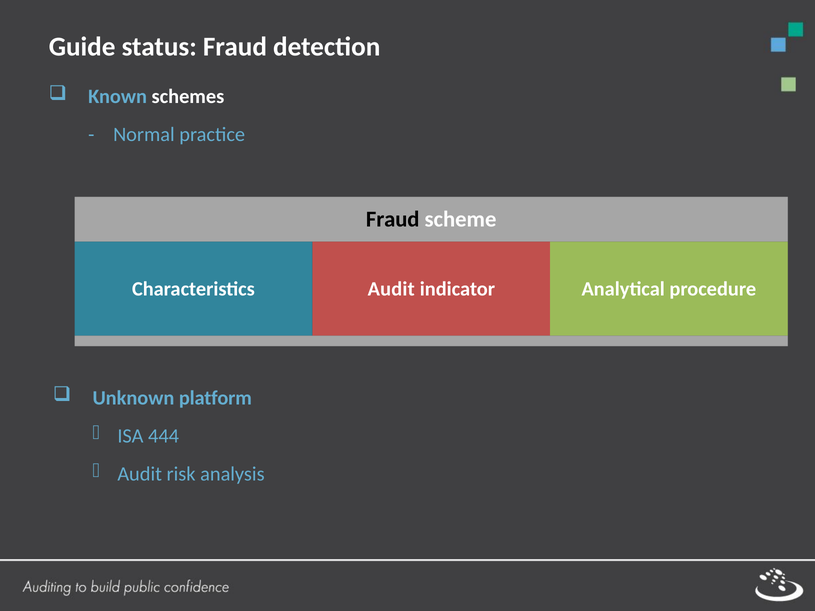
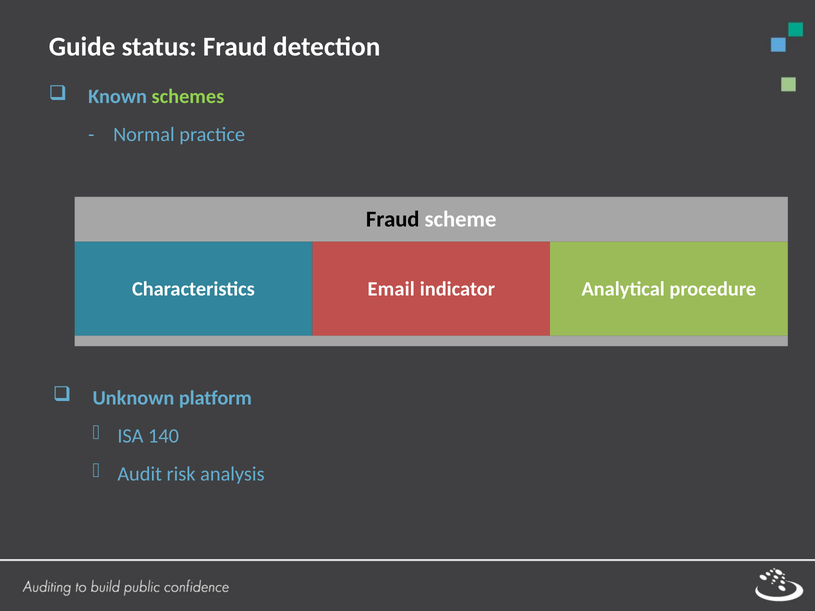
schemes colour: white -> light green
Audit at (391, 289): Audit -> Email
444: 444 -> 140
